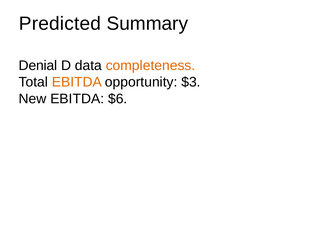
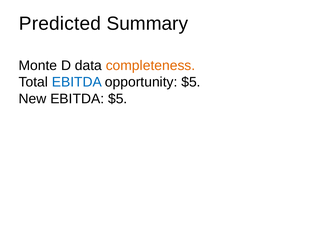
Denial: Denial -> Monte
EBITDA at (77, 82) colour: orange -> blue
opportunity $3: $3 -> $5
EBITDA $6: $6 -> $5
